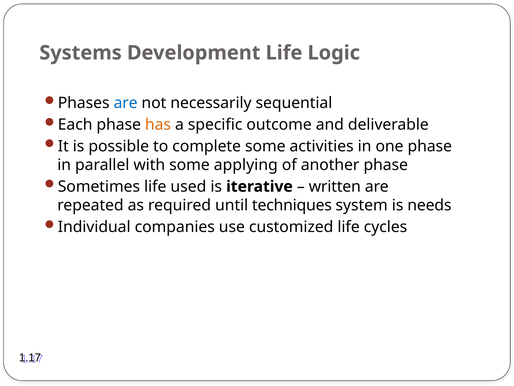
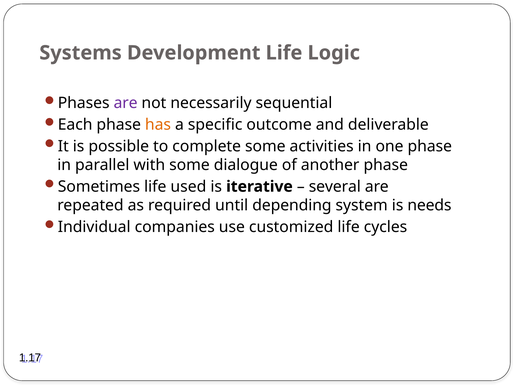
are at (126, 103) colour: blue -> purple
applying: applying -> dialogue
written: written -> several
techniques: techniques -> depending
